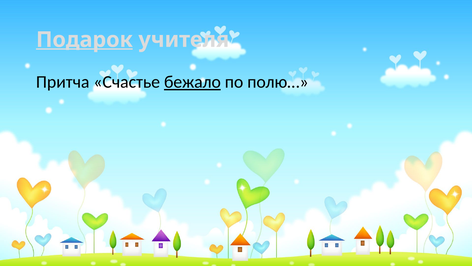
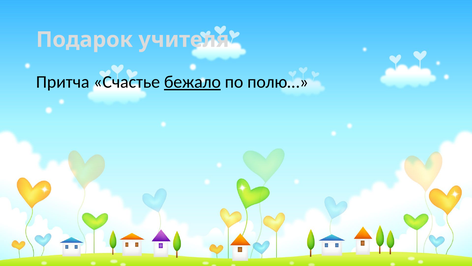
Подарок underline: present -> none
